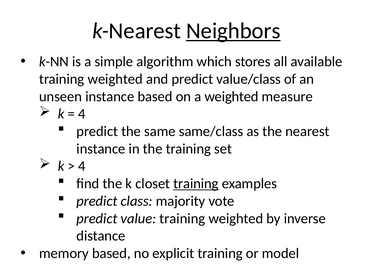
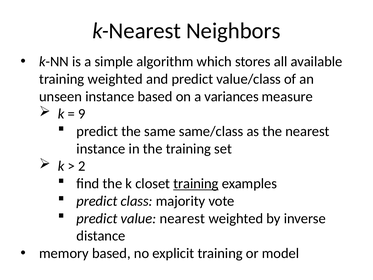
Neighbors underline: present -> none
a weighted: weighted -> variances
4 at (82, 114): 4 -> 9
4 at (82, 166): 4 -> 2
value training: training -> nearest
